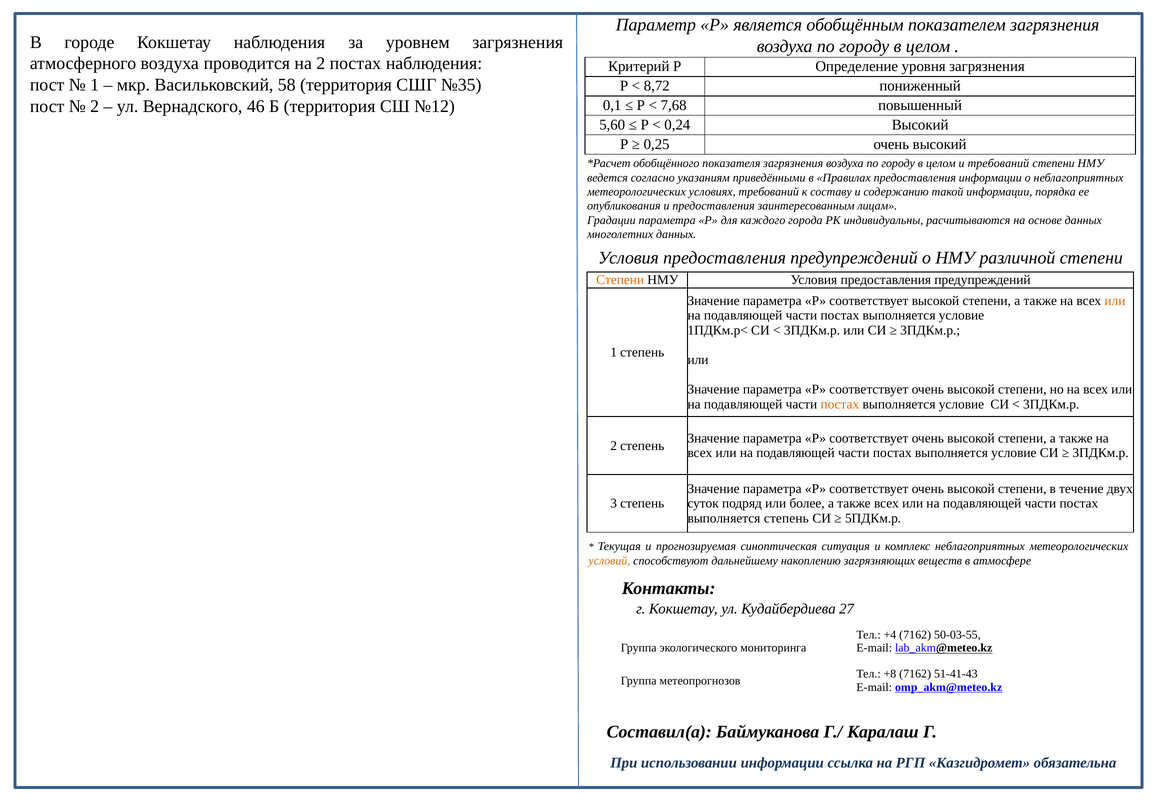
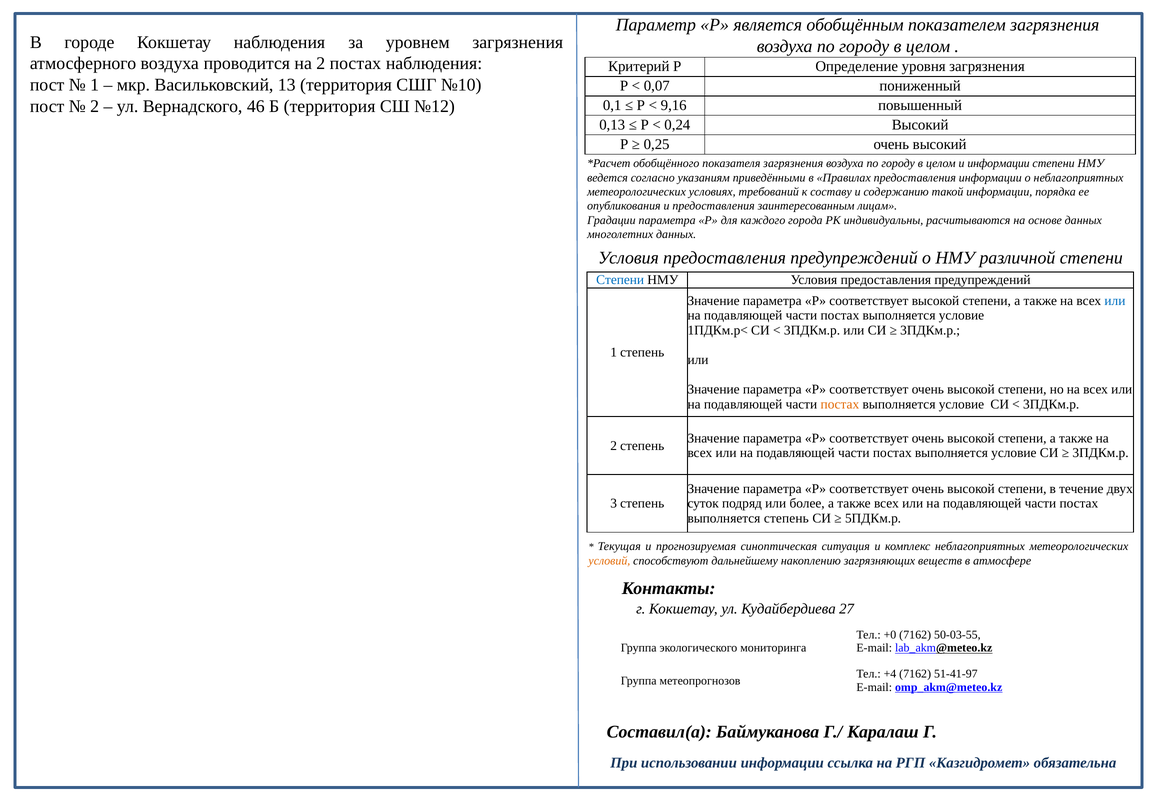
58: 58 -> 13
№35: №35 -> №10
8,72: 8,72 -> 0,07
7,68: 7,68 -> 9,16
5,60: 5,60 -> 0,13
и требований: требований -> информации
Степени at (620, 280) colour: orange -> blue
или at (1115, 301) colour: orange -> blue
+4: +4 -> +0
+8: +8 -> +4
51-41-43: 51-41-43 -> 51-41-97
